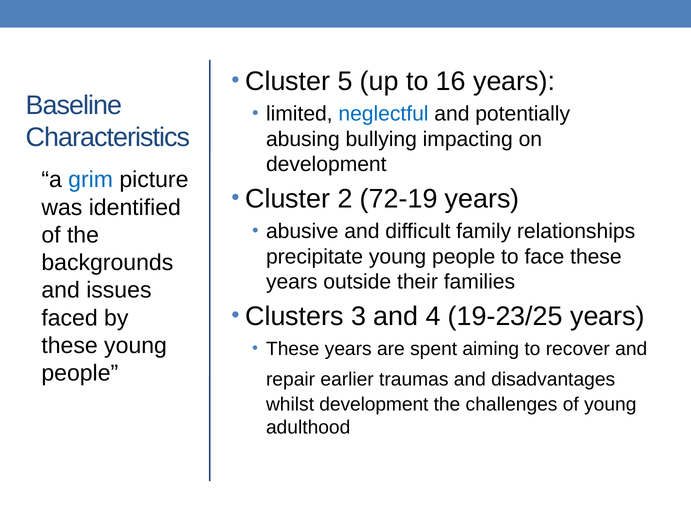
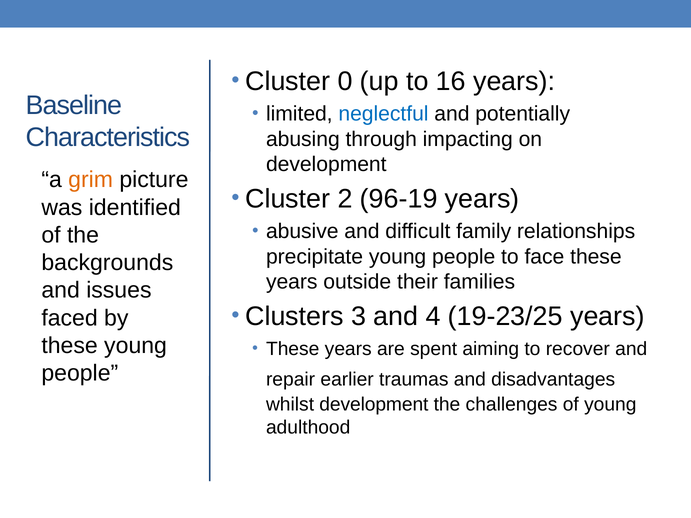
5: 5 -> 0
bullying: bullying -> through
grim colour: blue -> orange
72-19: 72-19 -> 96-19
